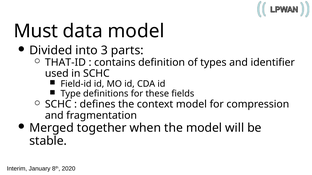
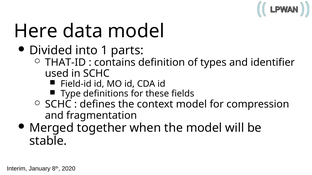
Must: Must -> Here
3: 3 -> 1
